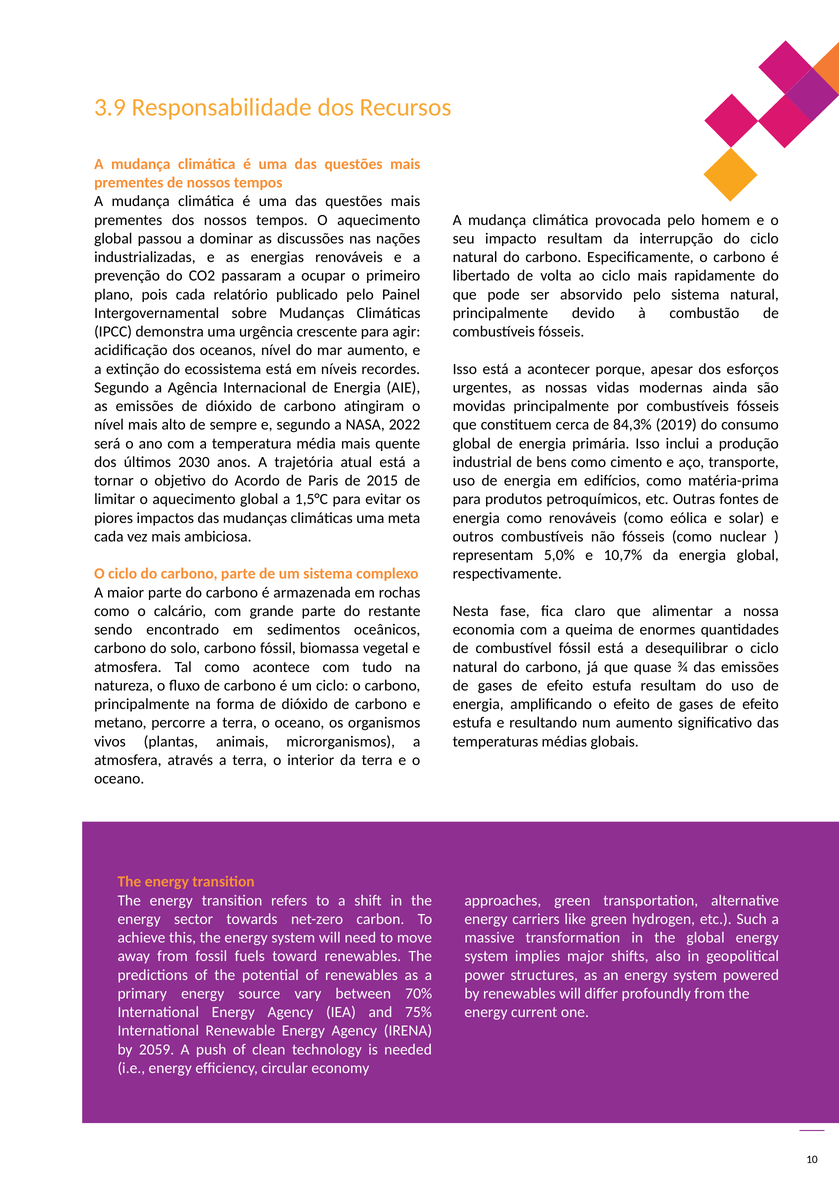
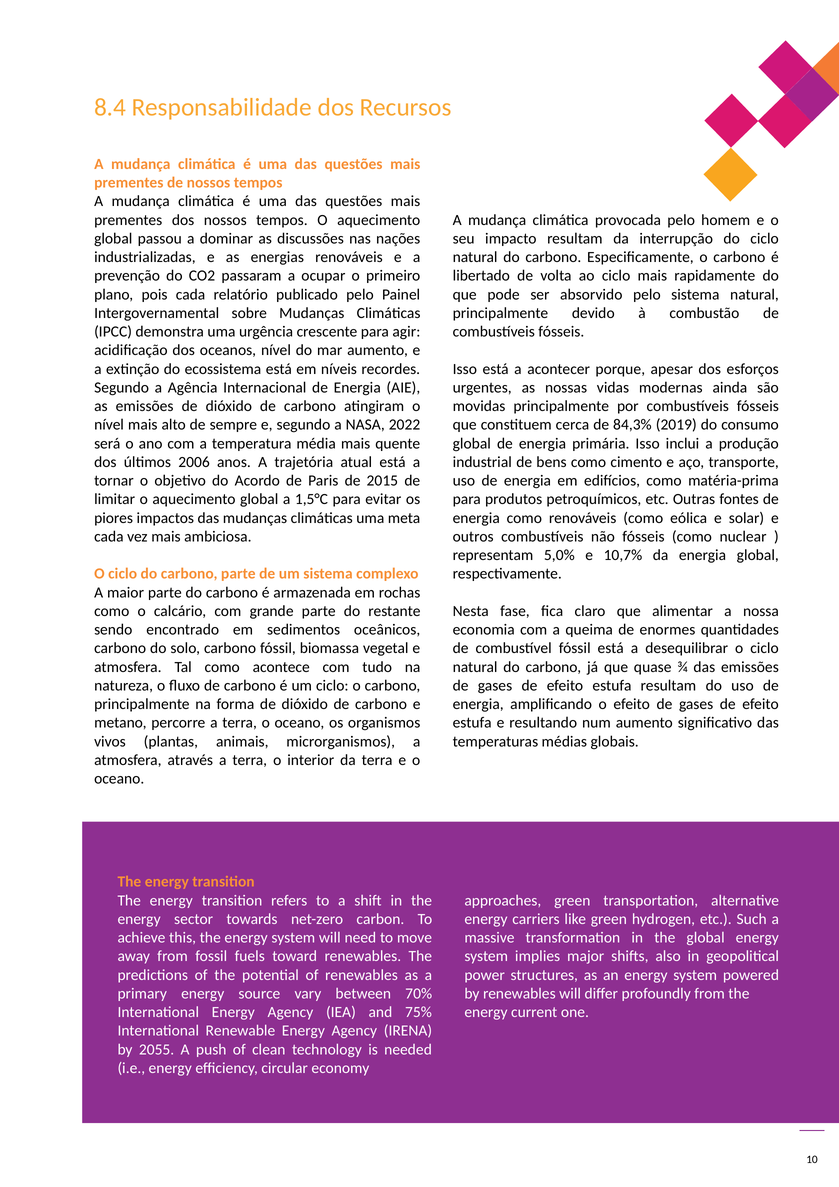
3.9: 3.9 -> 8.4
2030: 2030 -> 2006
2059: 2059 -> 2055
